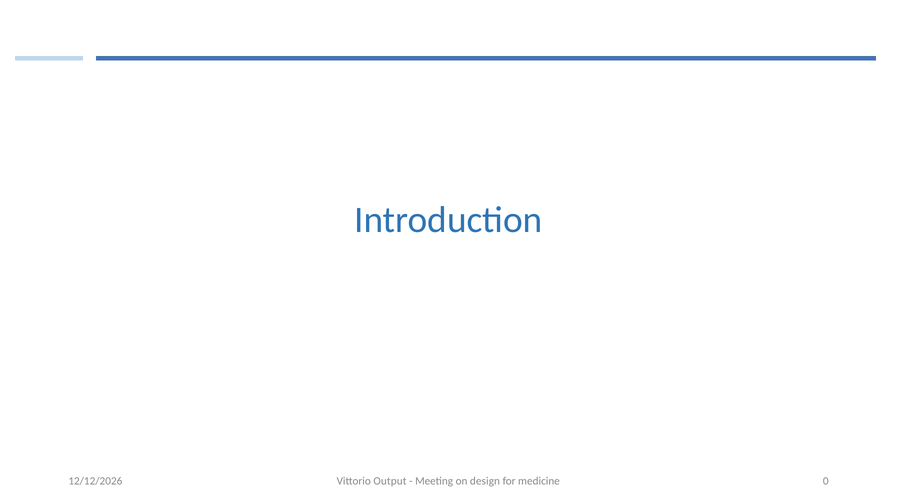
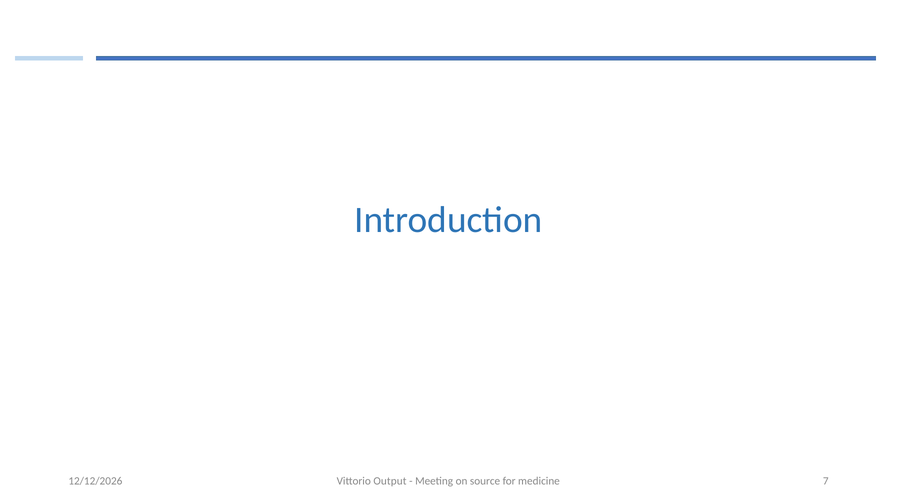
design: design -> source
0: 0 -> 7
